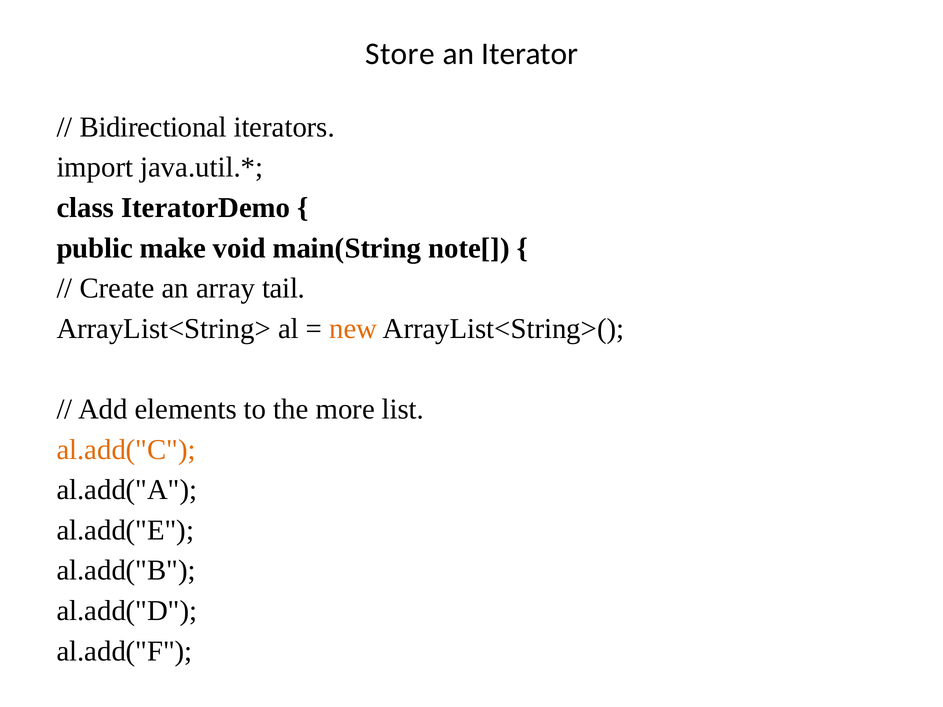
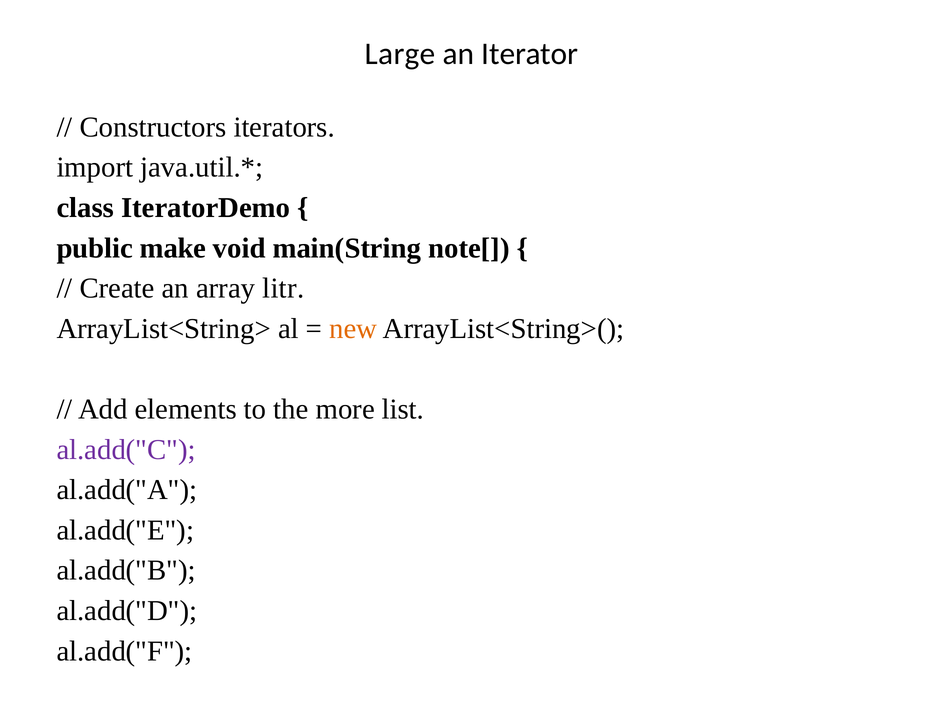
Store: Store -> Large
Bidirectional: Bidirectional -> Constructors
tail: tail -> litr
al.add("C colour: orange -> purple
